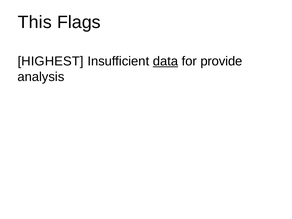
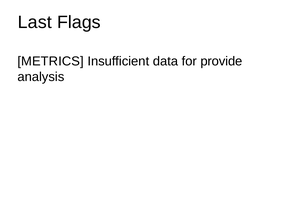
This: This -> Last
HIGHEST: HIGHEST -> METRICS
data underline: present -> none
